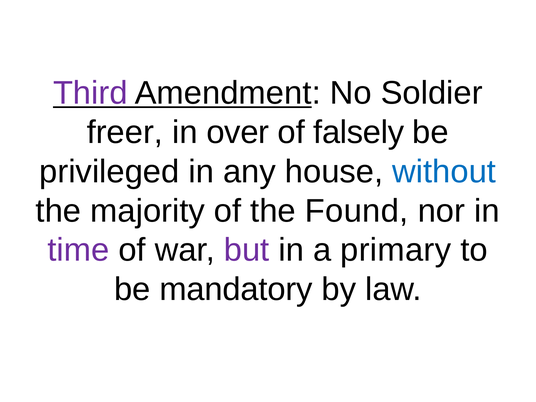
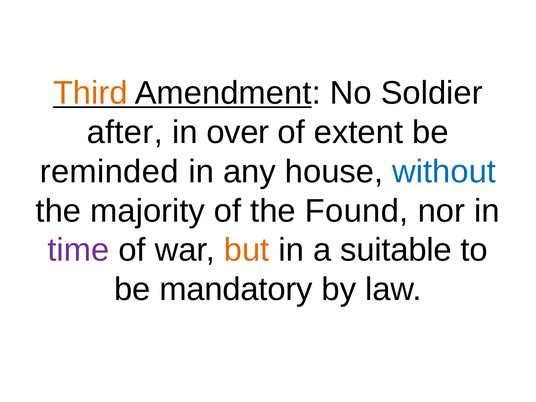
Third colour: purple -> orange
freer: freer -> after
falsely: falsely -> extent
privileged: privileged -> reminded
but colour: purple -> orange
primary: primary -> suitable
